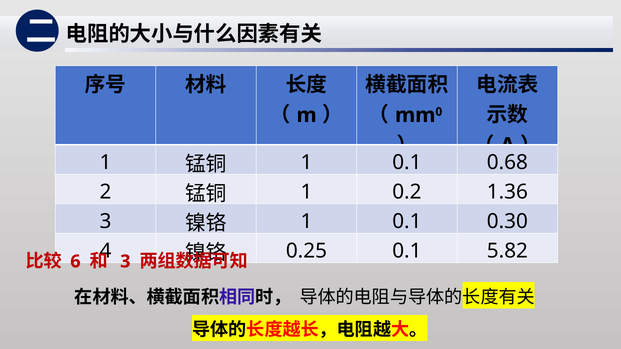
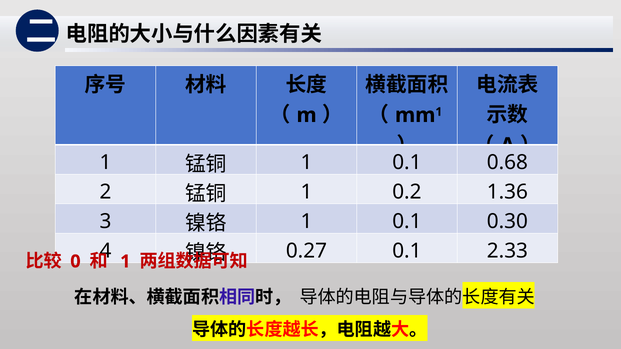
0 at (439, 112): 0 -> 1
0.25: 0.25 -> 0.27
5.82: 5.82 -> 2.33
6: 6 -> 0
3 at (125, 262): 3 -> 1
